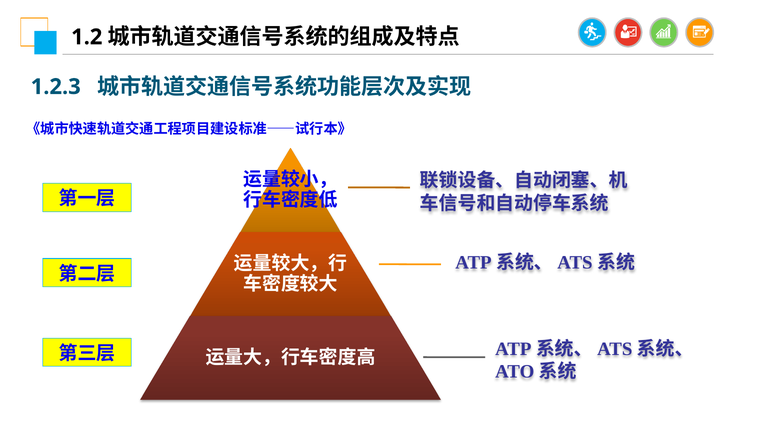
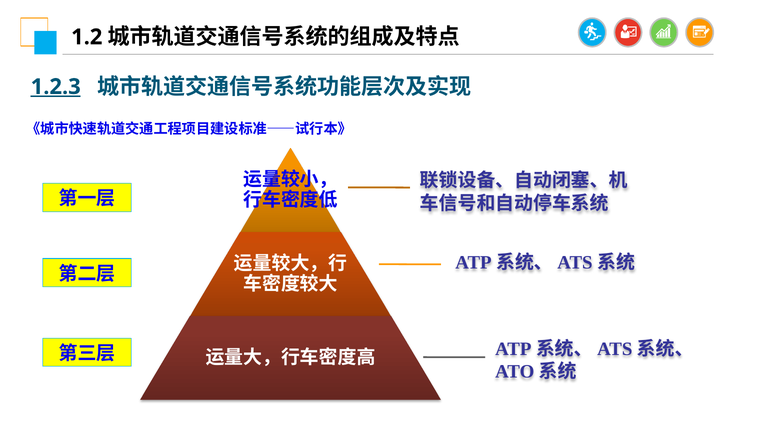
1.2.3 underline: none -> present
